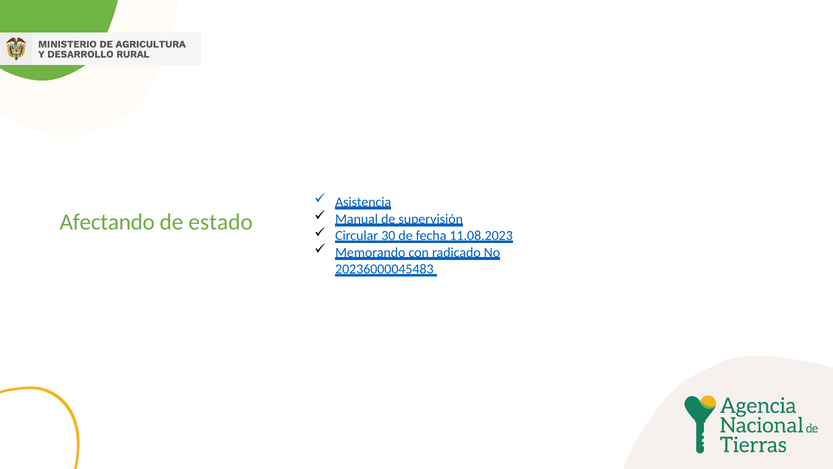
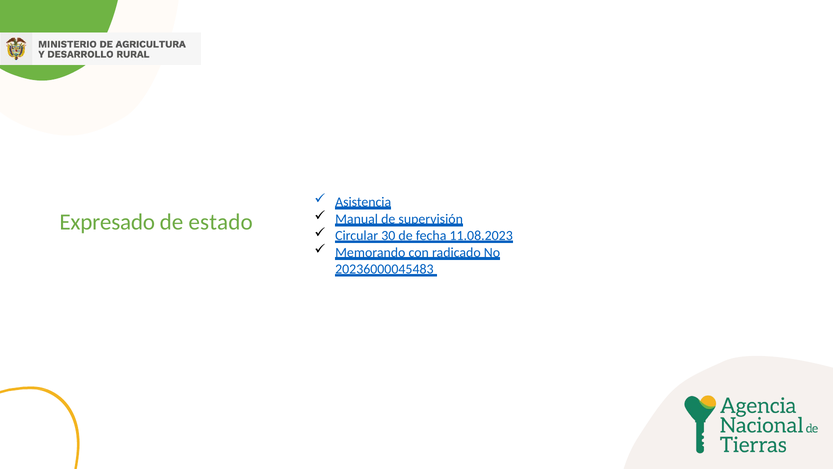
Afectando: Afectando -> Expresado
